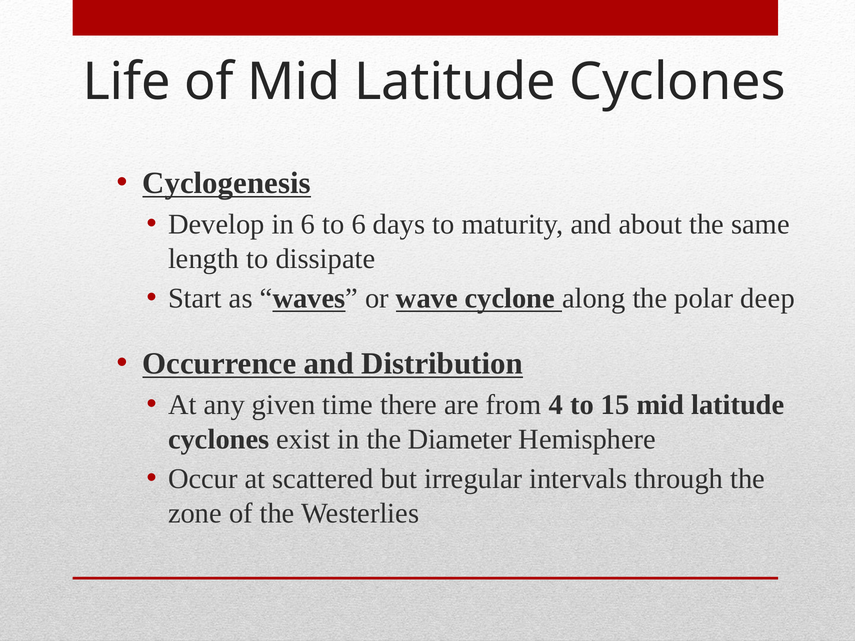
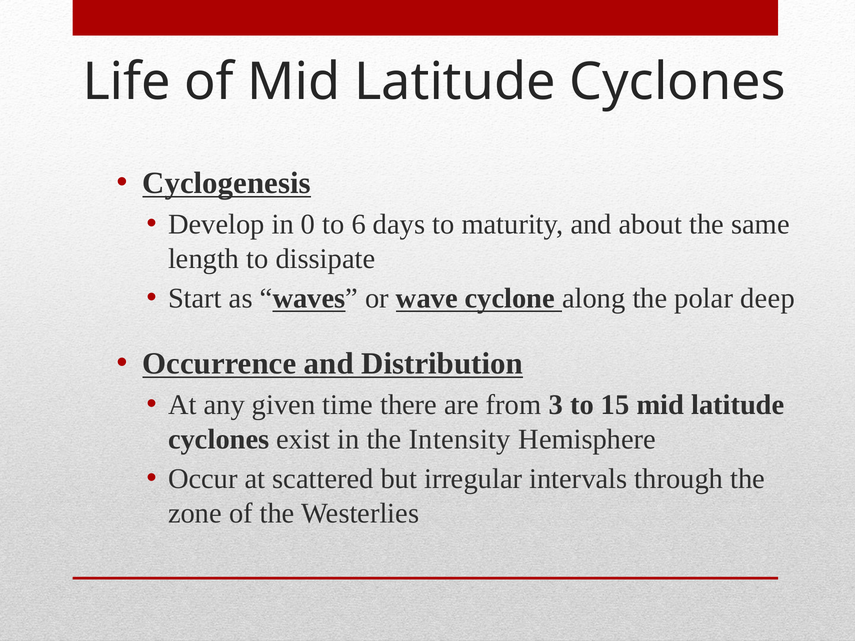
in 6: 6 -> 0
4: 4 -> 3
Diameter: Diameter -> Intensity
